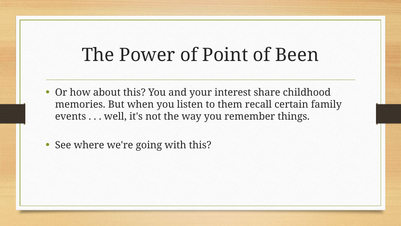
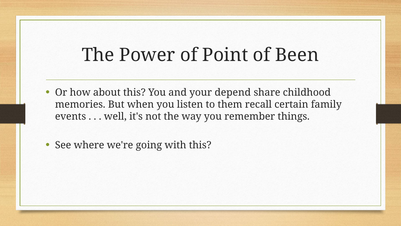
interest: interest -> depend
